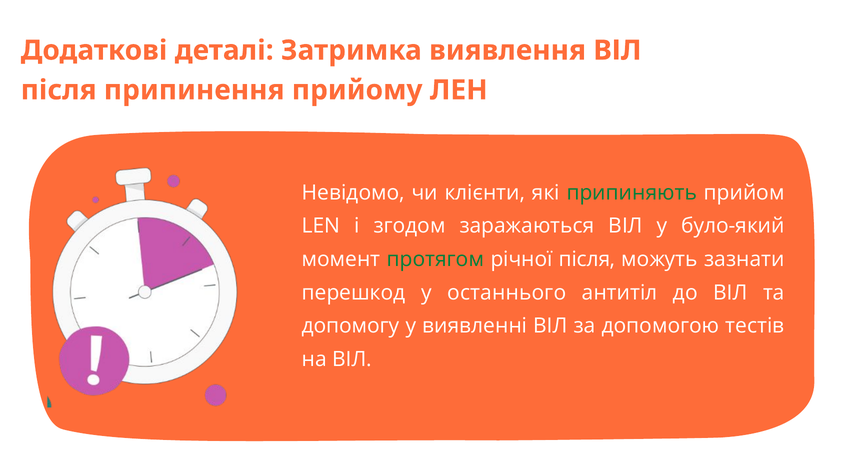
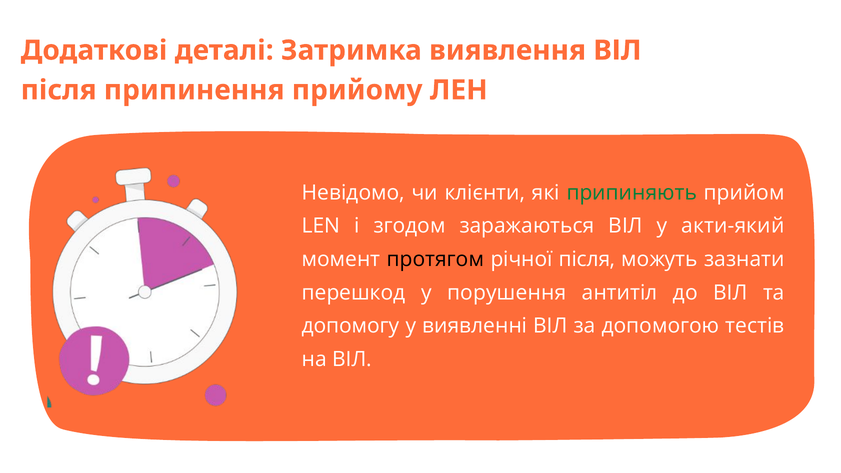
було-який: було-який -> акти-який
протягом colour: green -> black
останнього: останнього -> порушення
